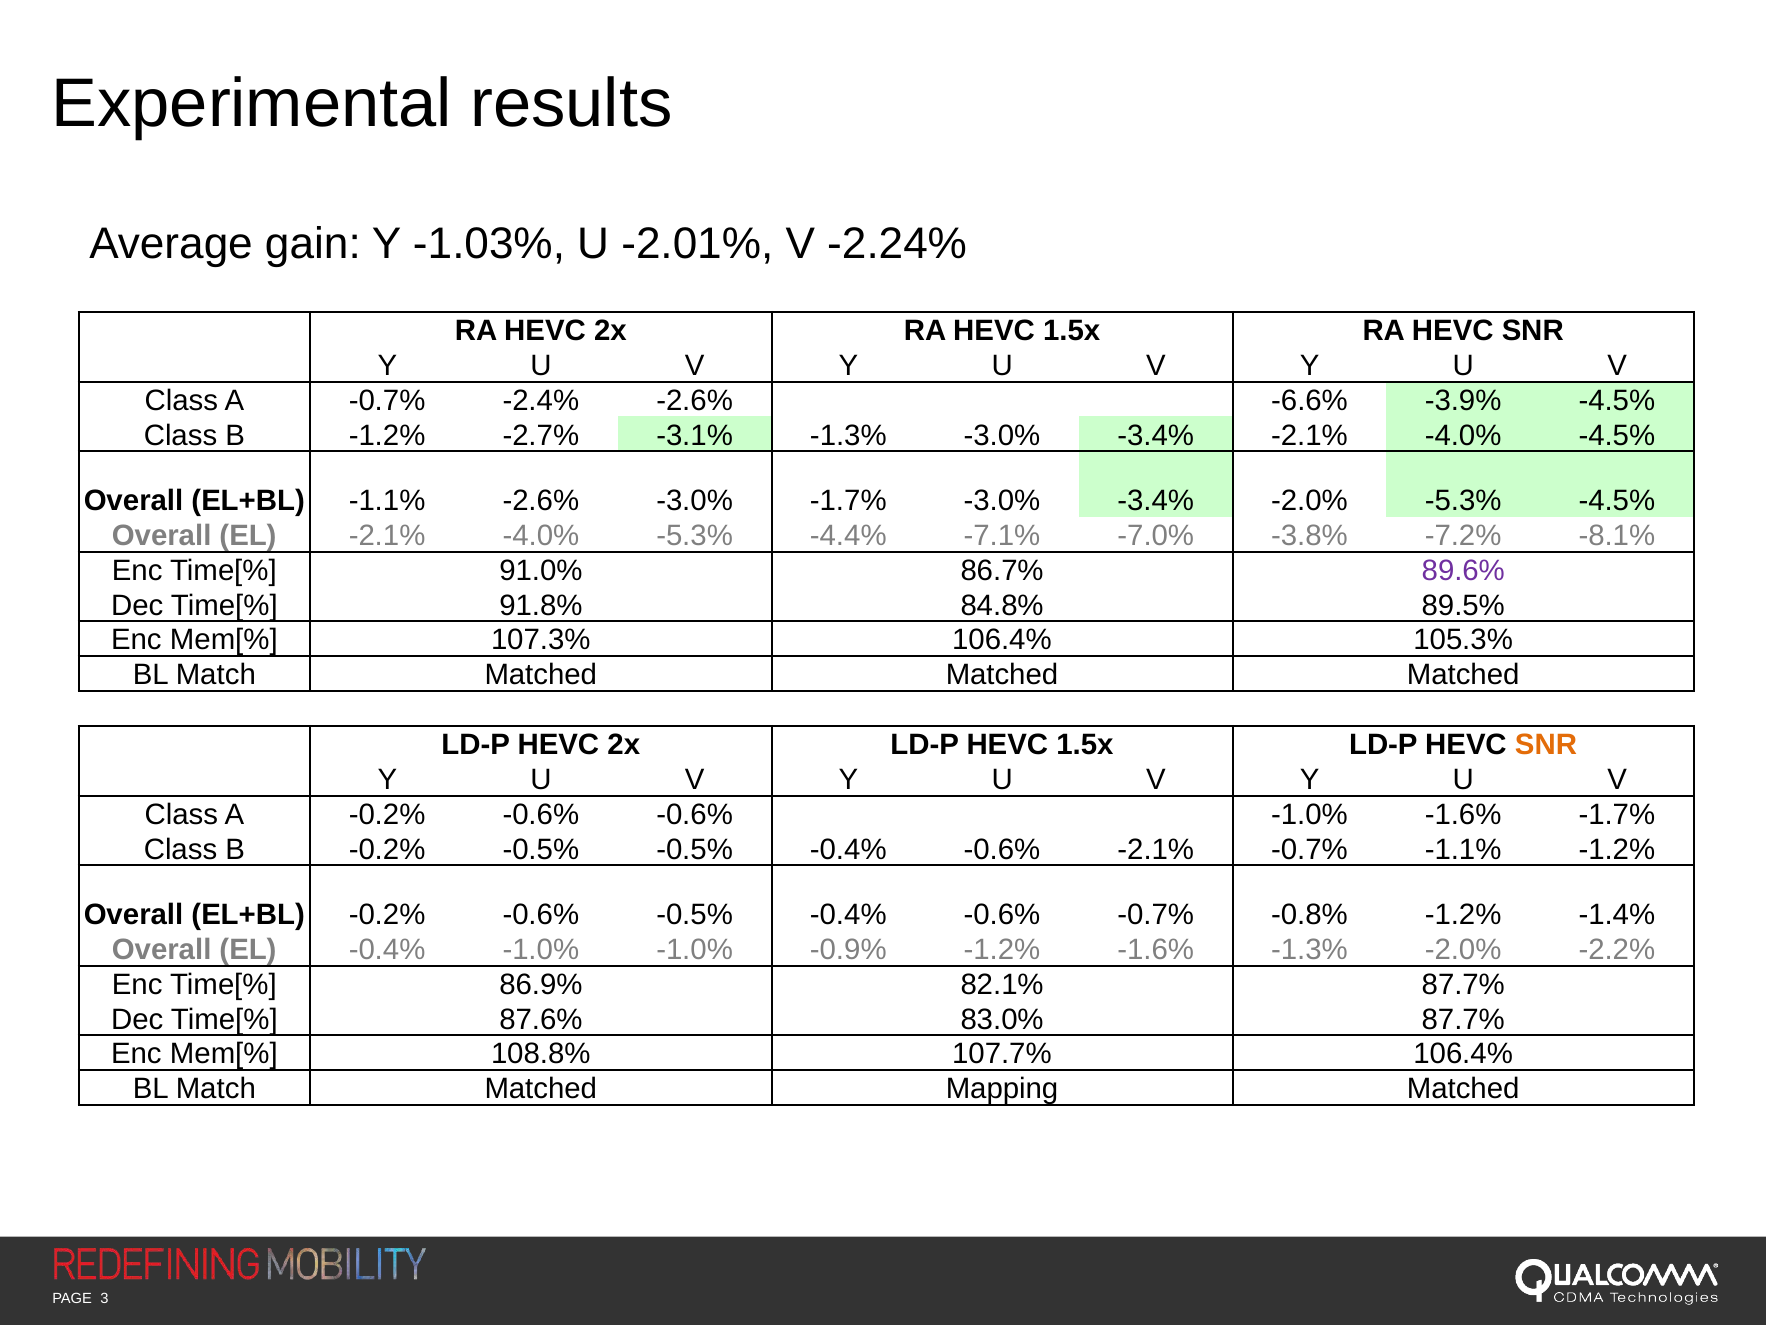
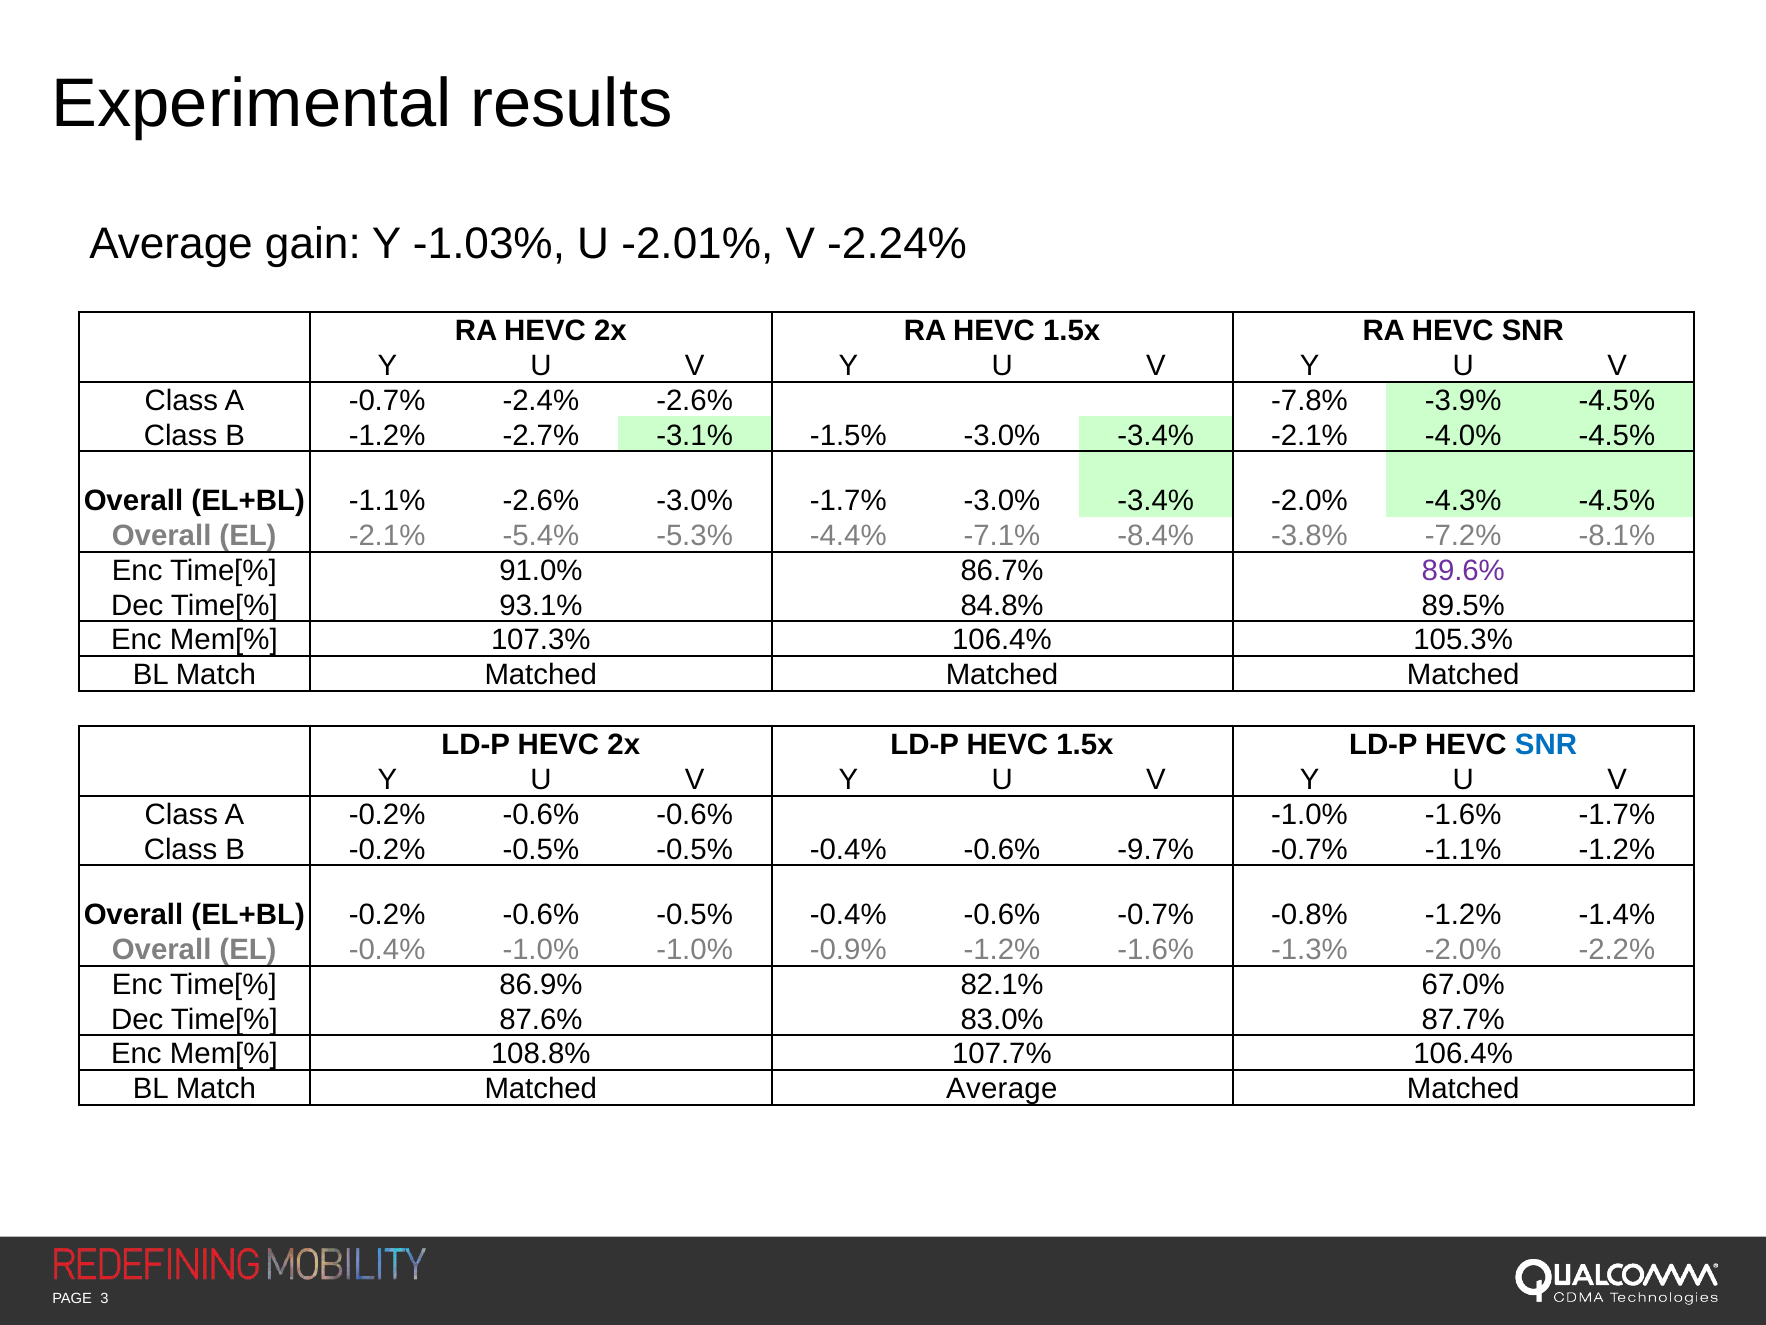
-6.6%: -6.6% -> -7.8%
-3.1% -1.3%: -1.3% -> -1.5%
-2.0% -5.3%: -5.3% -> -4.3%
EL -2.1% -4.0%: -4.0% -> -5.4%
-7.0%: -7.0% -> -8.4%
91.8%: 91.8% -> 93.1%
SNR at (1546, 745) colour: orange -> blue
-0.6% -2.1%: -2.1% -> -9.7%
82.1% 87.7%: 87.7% -> 67.0%
Match Matched Mapping: Mapping -> Average
